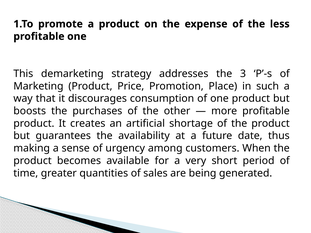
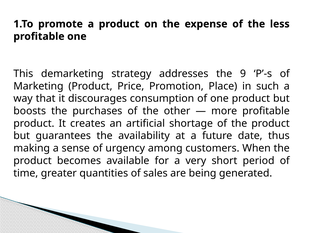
3: 3 -> 9
